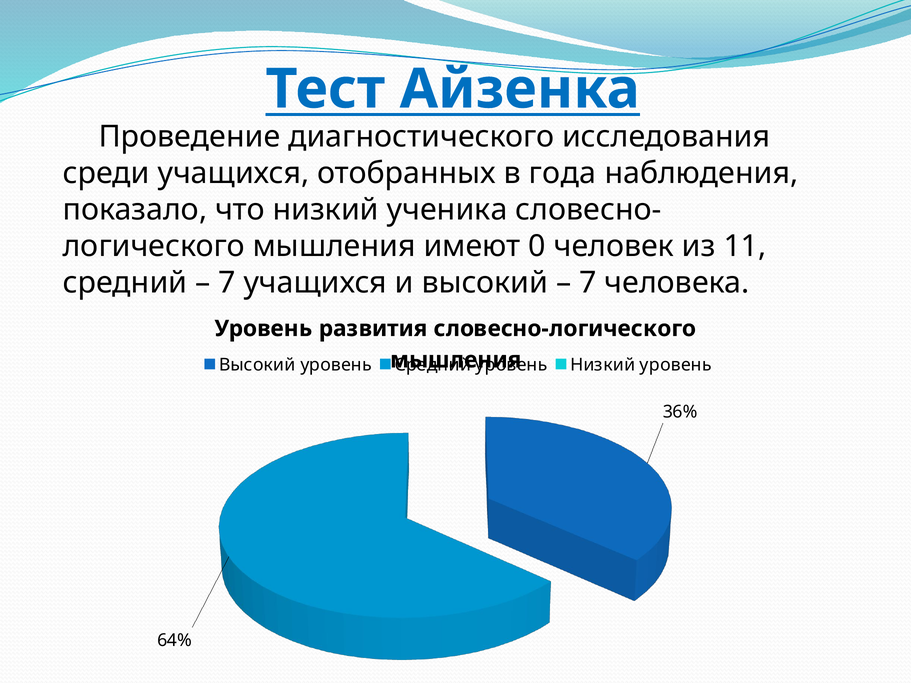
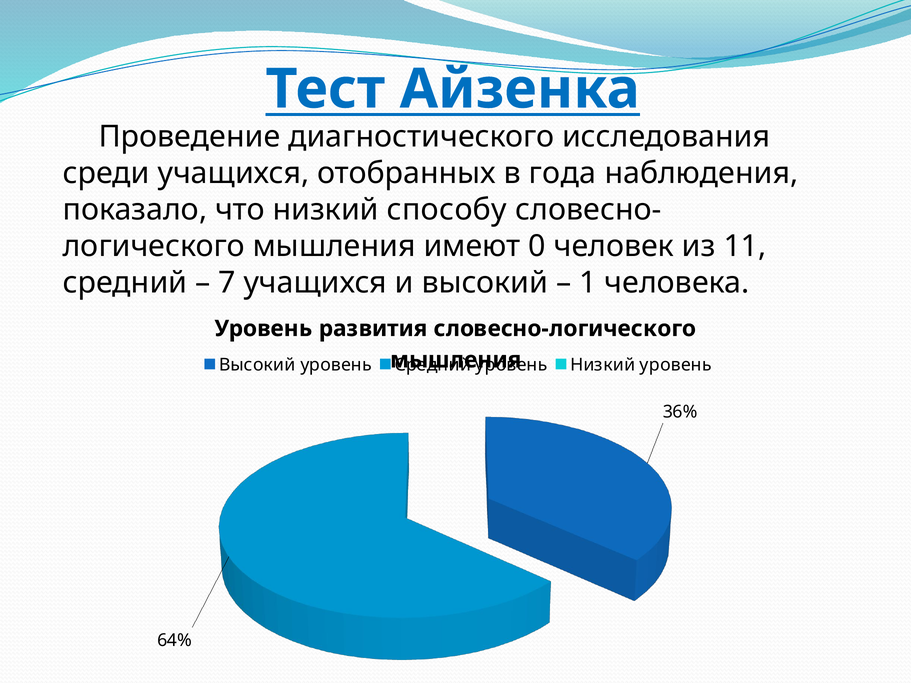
ученика: ученика -> способу
7 at (588, 283): 7 -> 1
